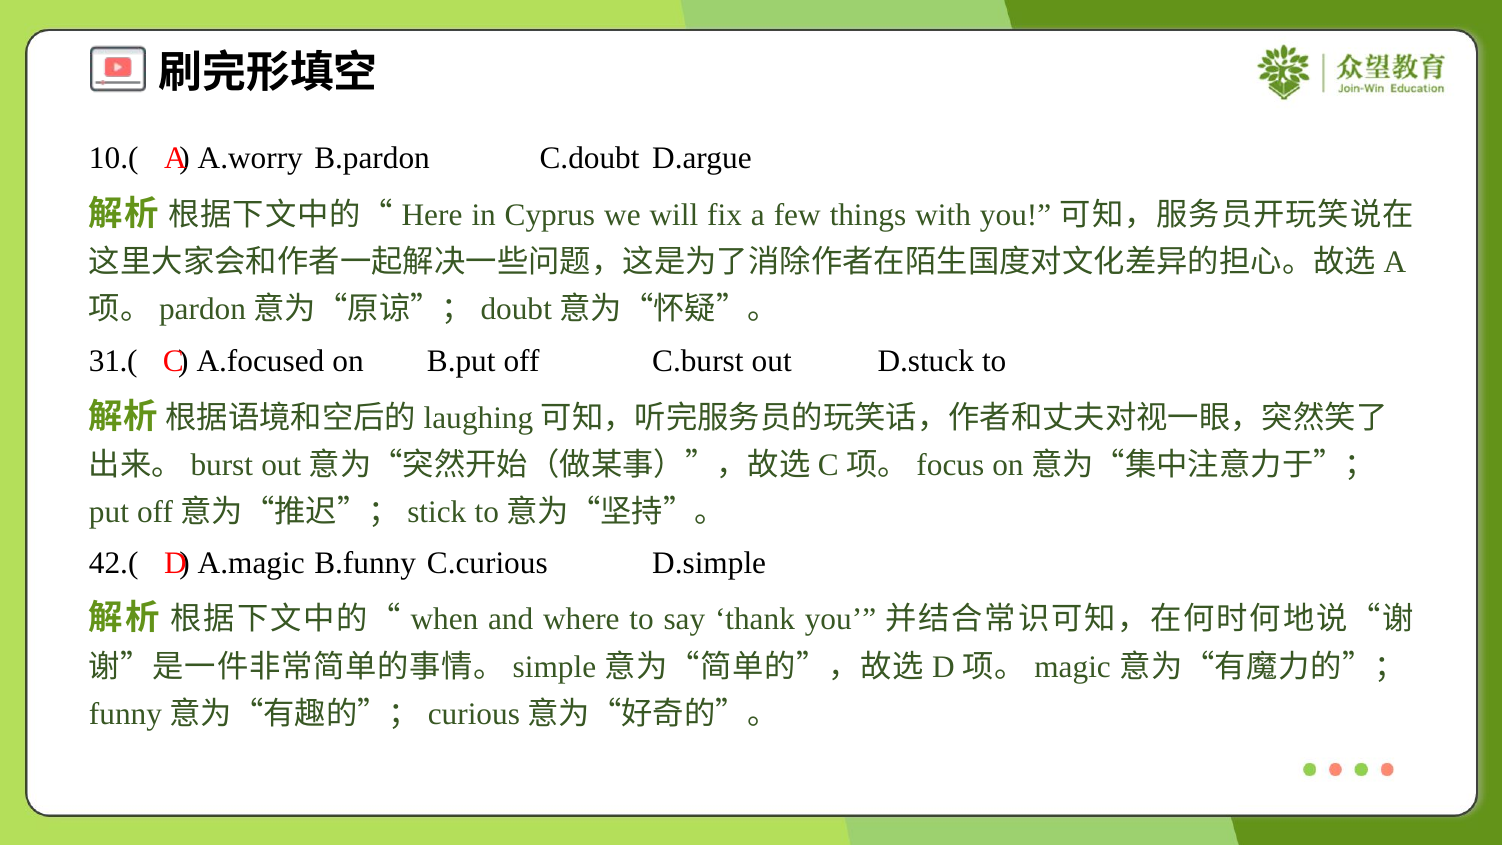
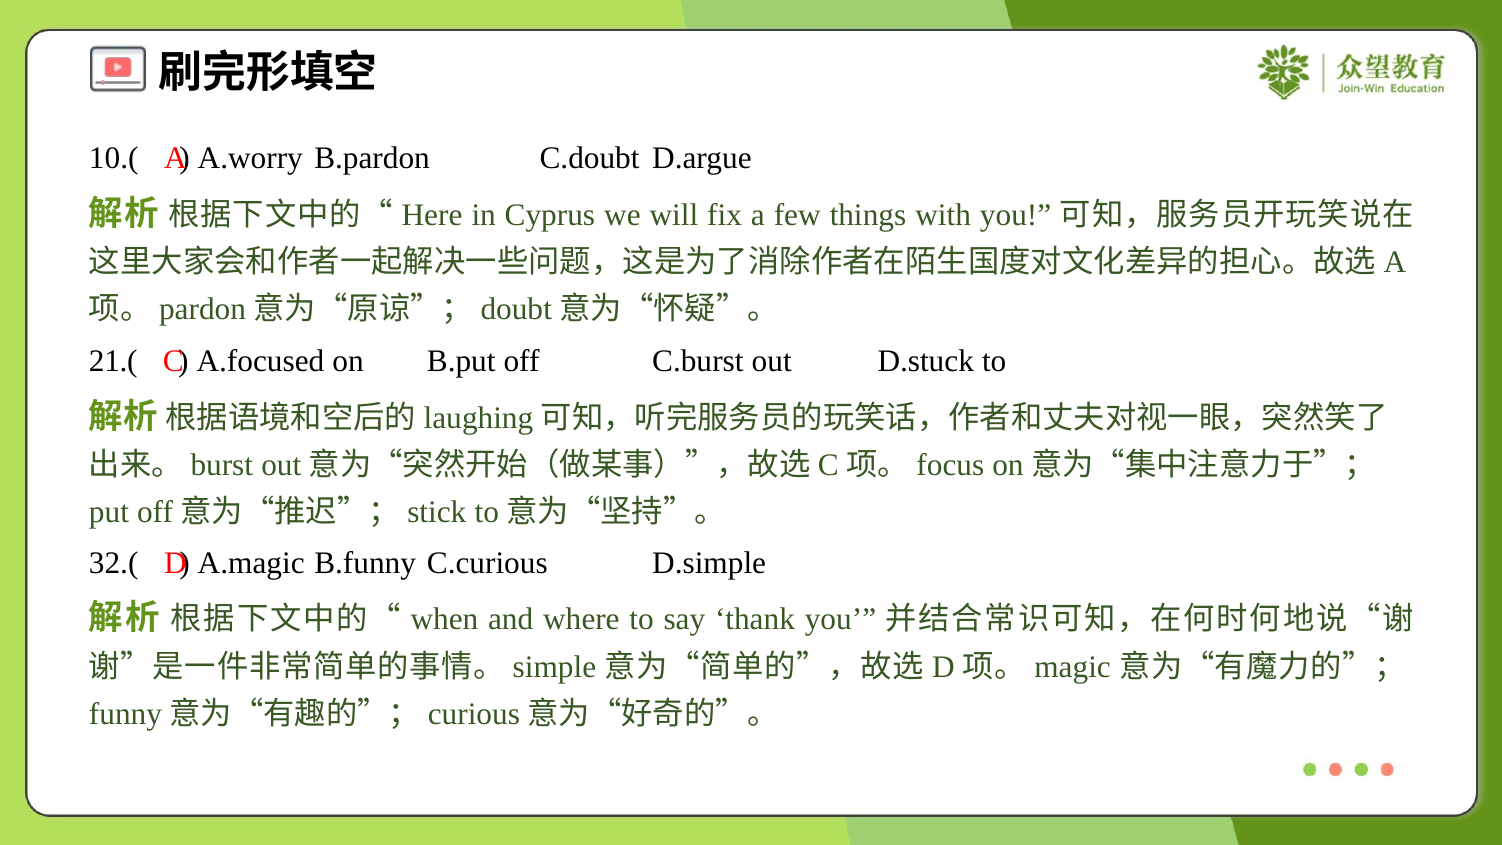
31.(: 31.( -> 21.(
42.(: 42.( -> 32.(
